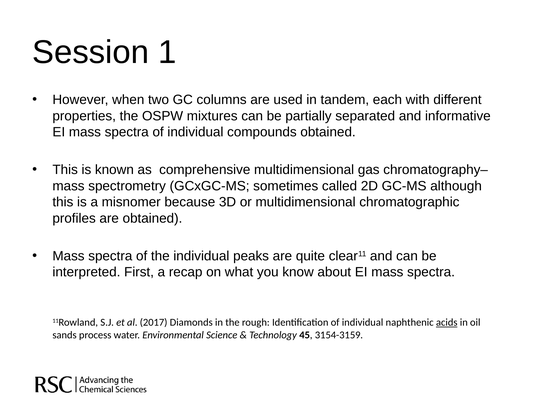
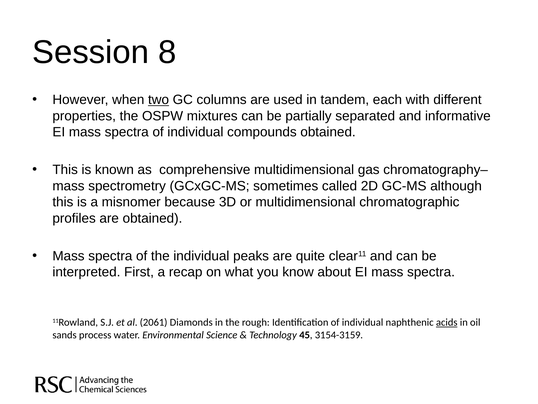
1: 1 -> 8
two underline: none -> present
2017: 2017 -> 2061
